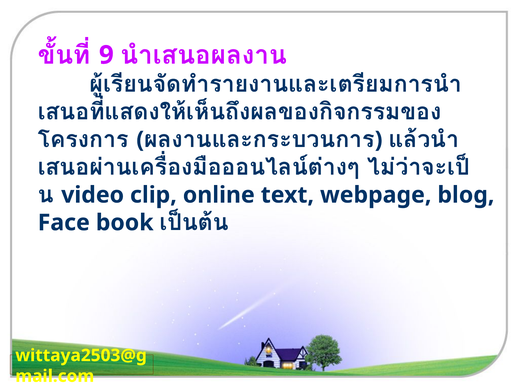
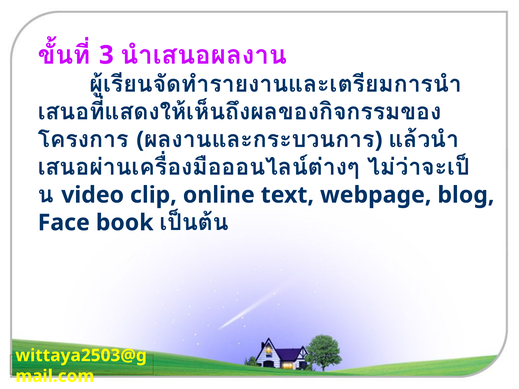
9: 9 -> 3
